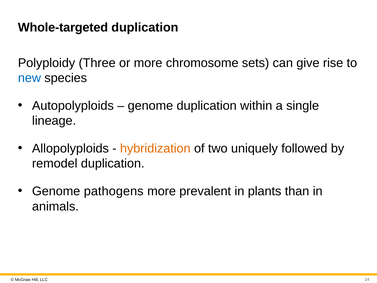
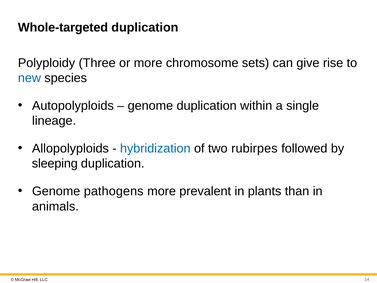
hybridization colour: orange -> blue
uniquely: uniquely -> rubirpes
remodel: remodel -> sleeping
